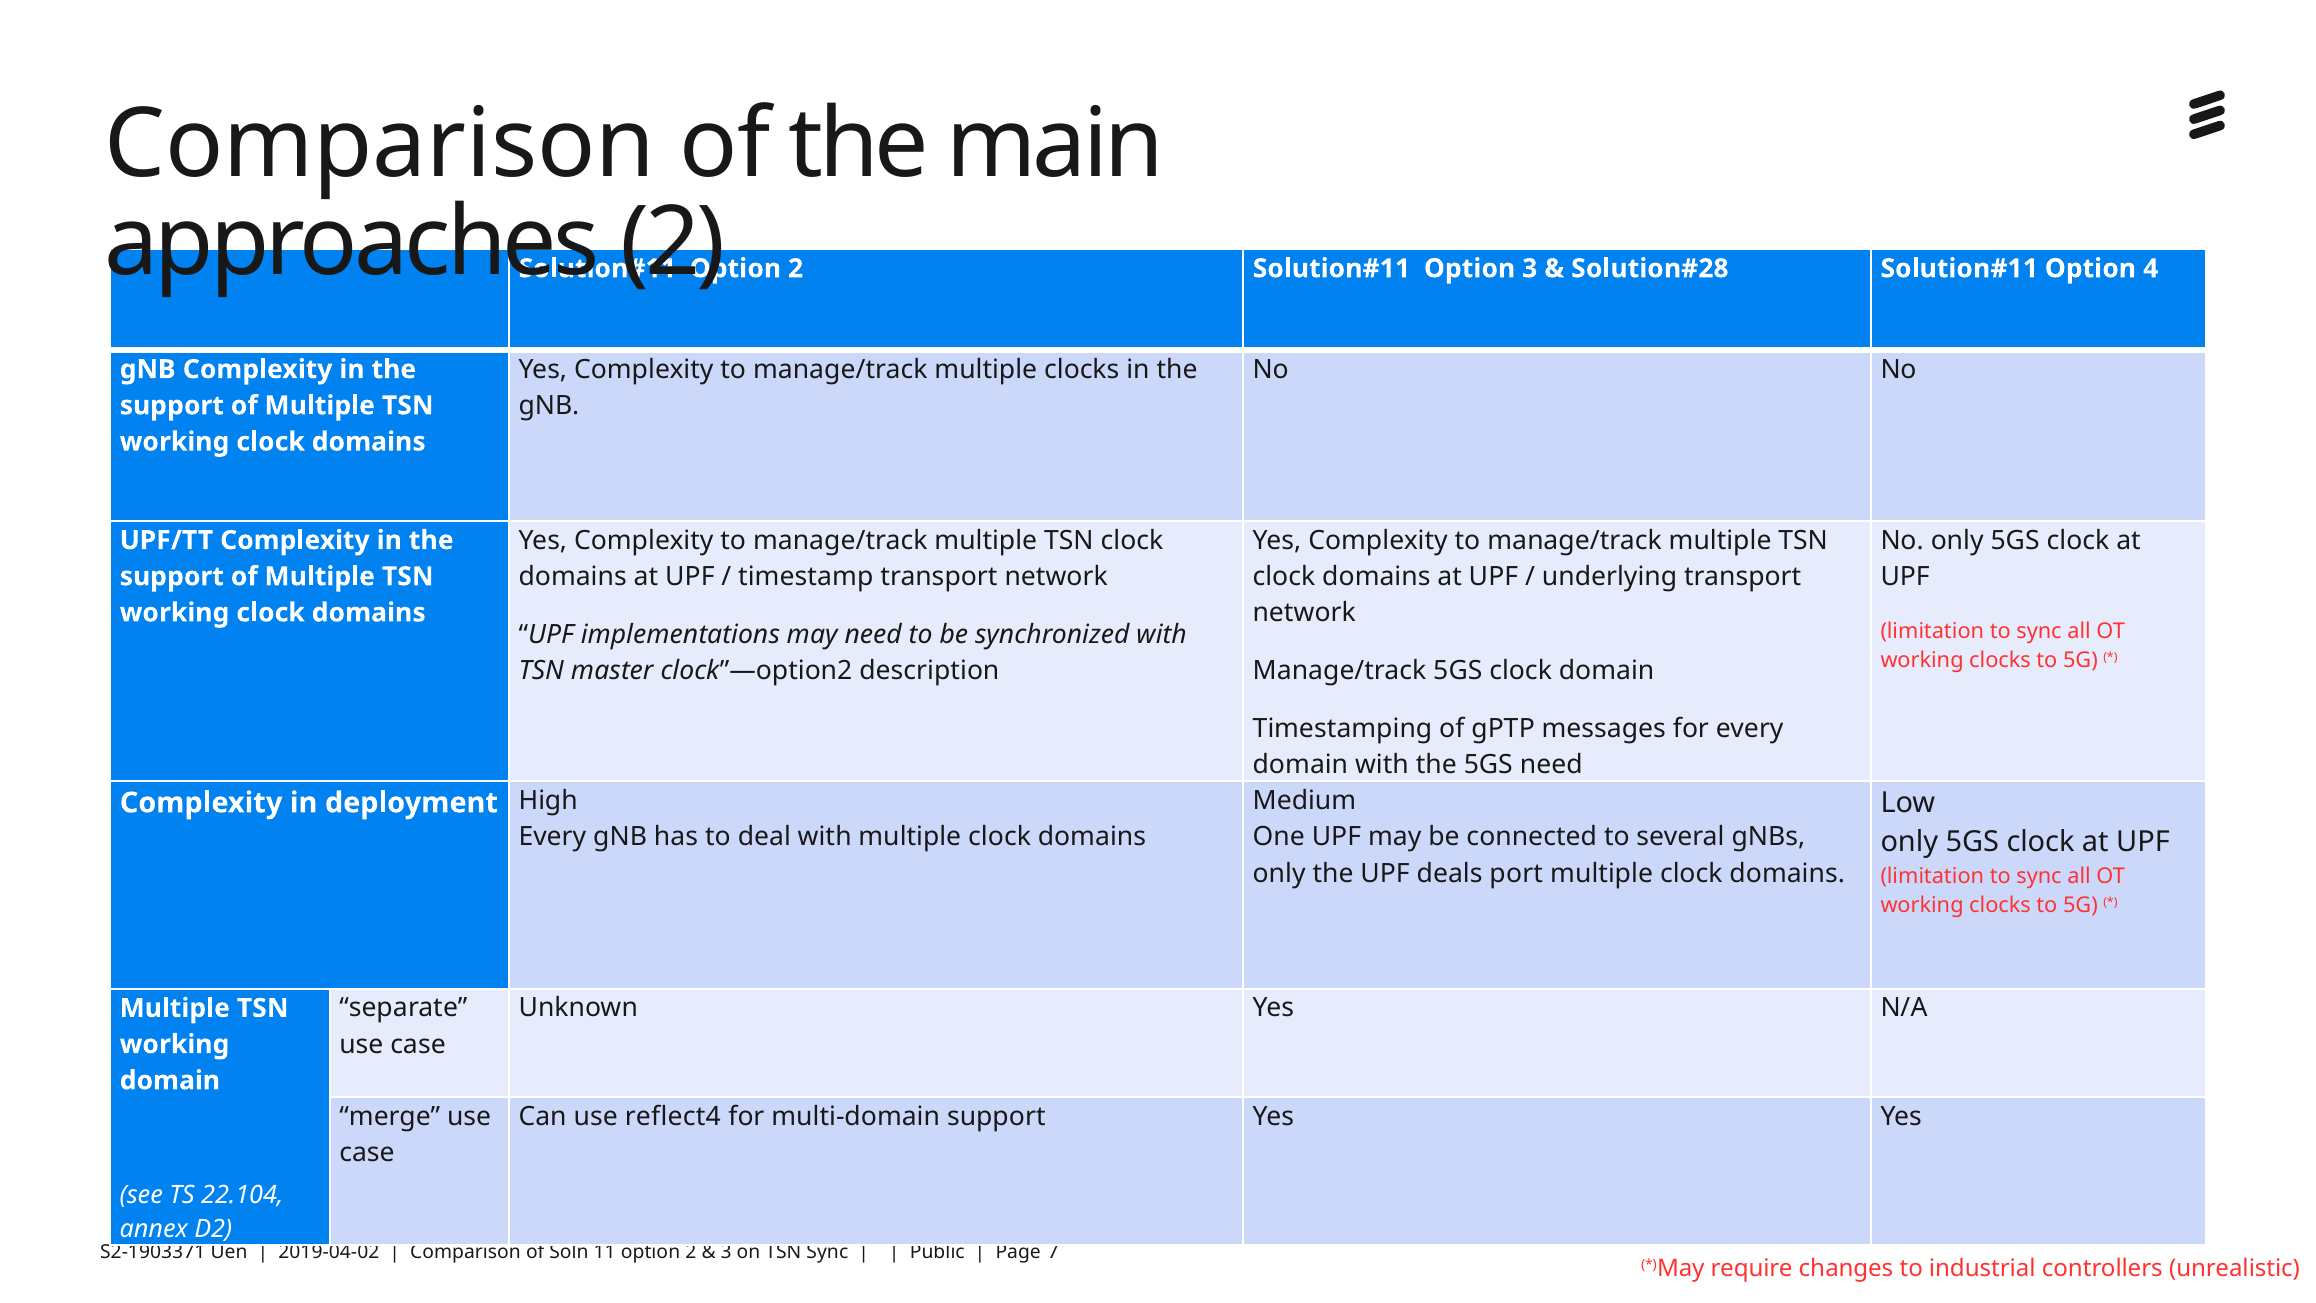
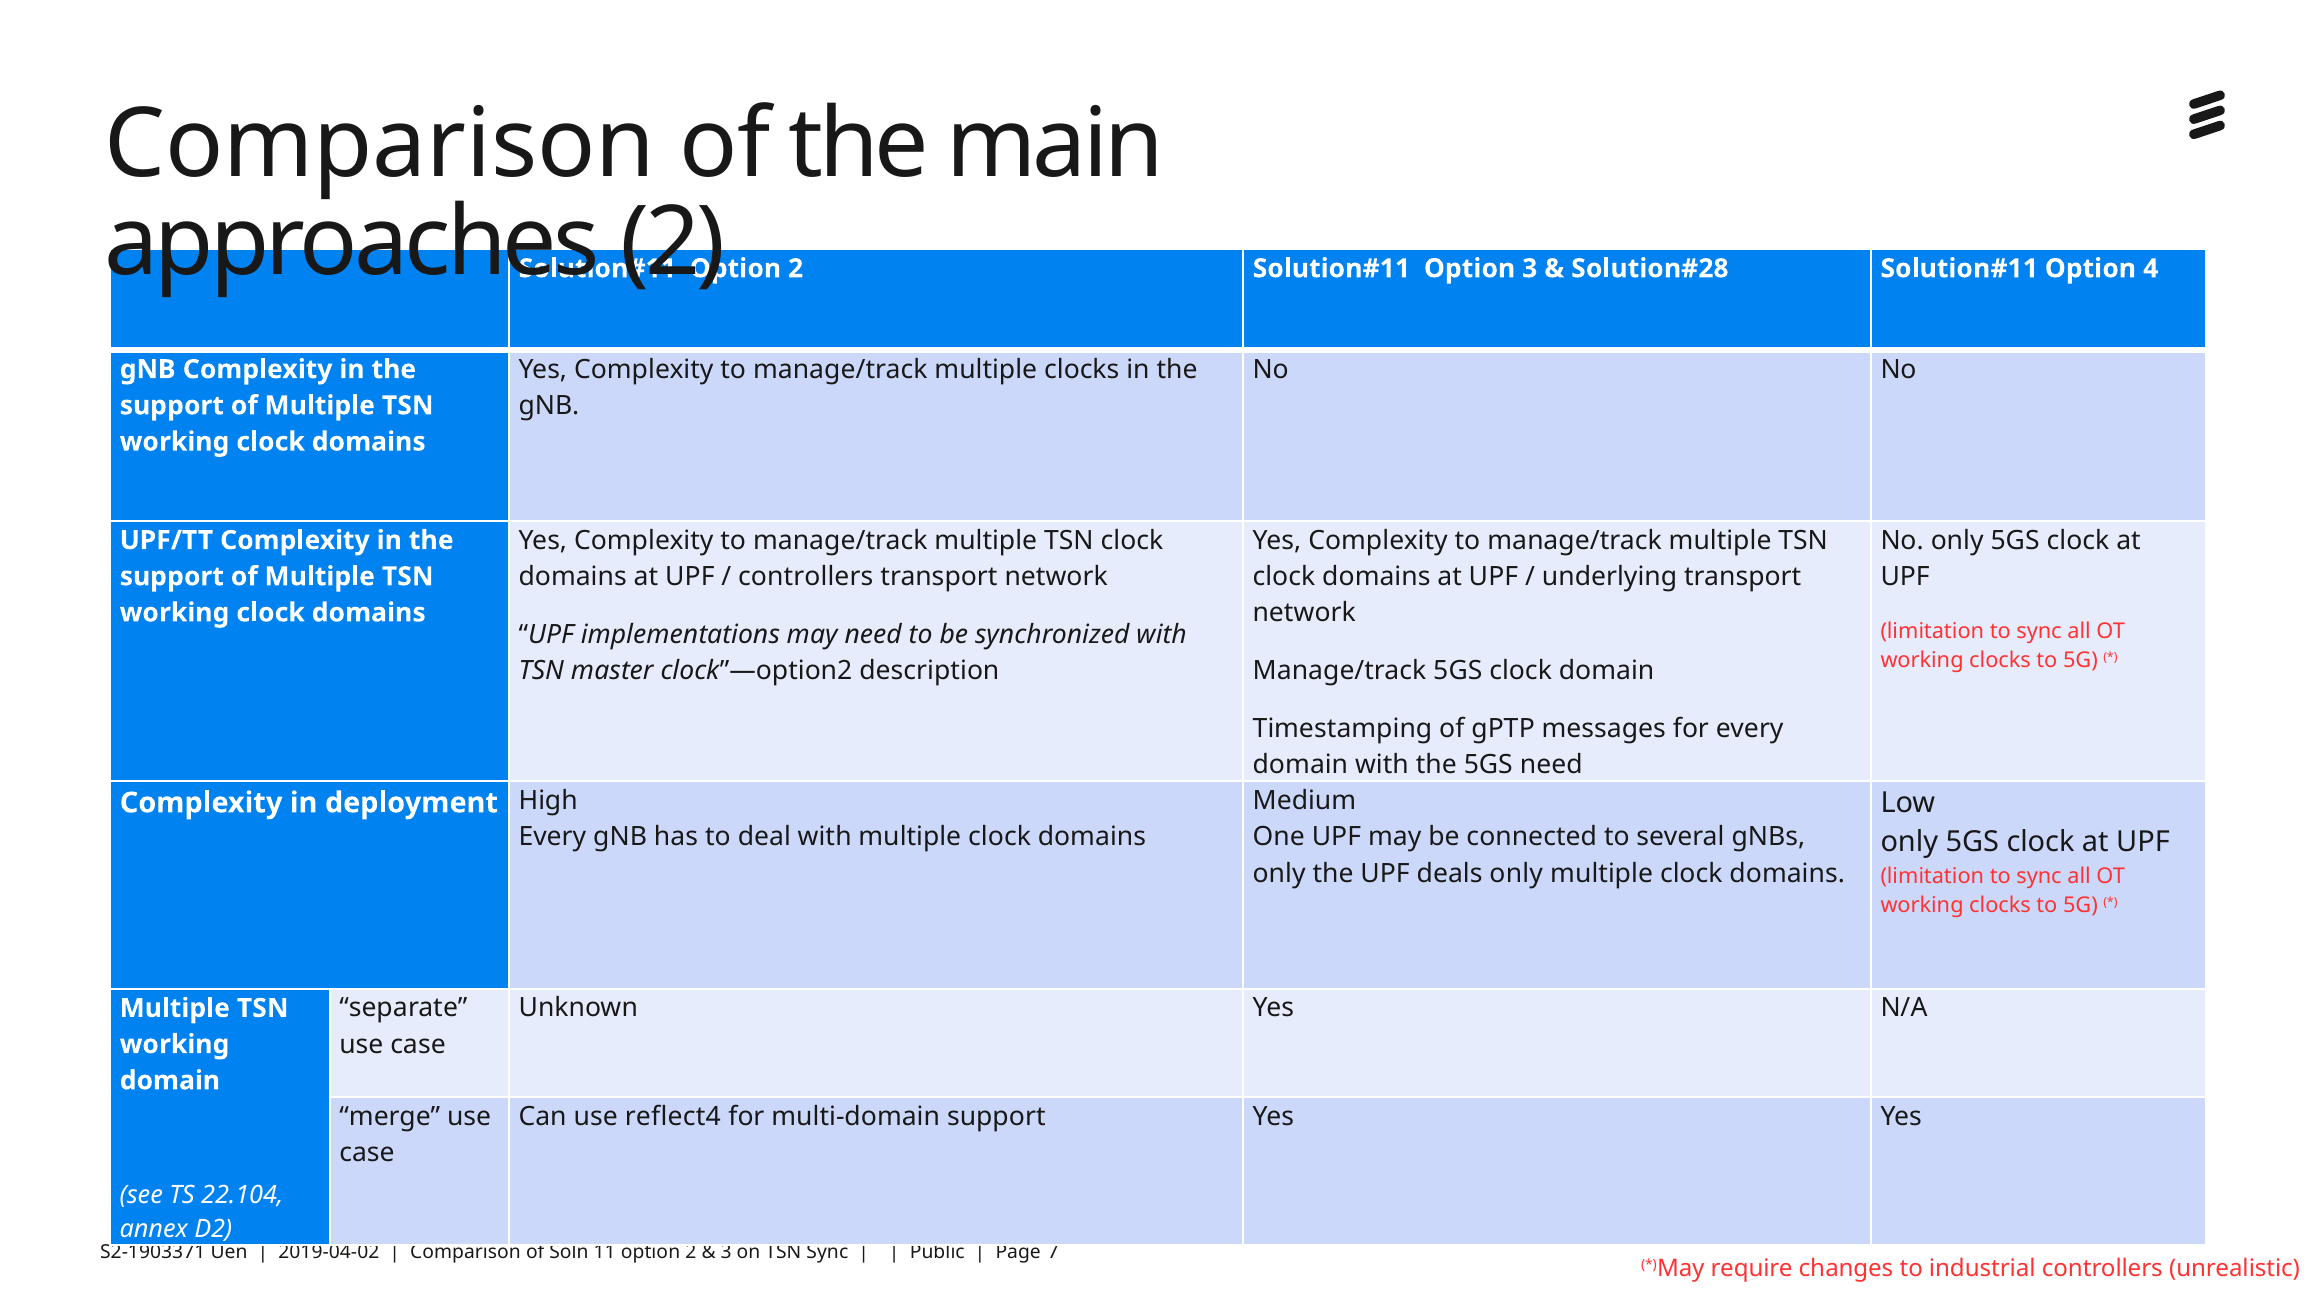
timestamp at (806, 576): timestamp -> controllers
deals port: port -> only
